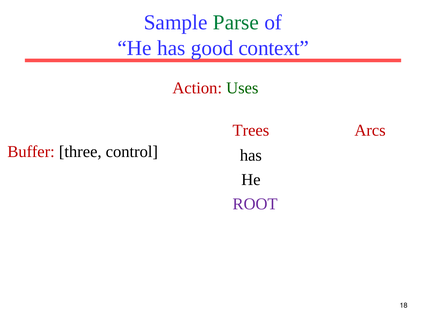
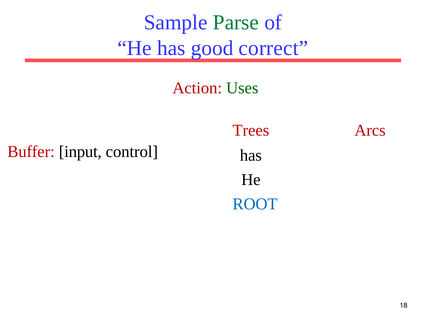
context: context -> correct
three: three -> input
ROOT colour: purple -> blue
